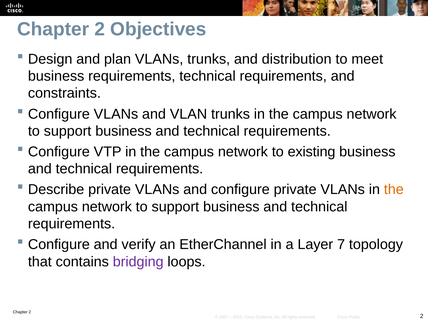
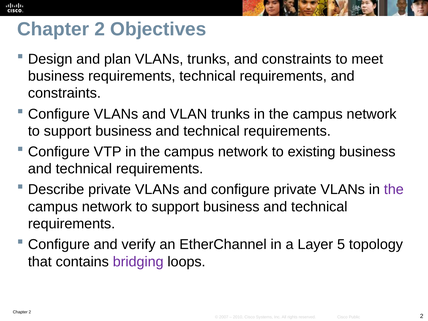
trunks and distribution: distribution -> constraints
the at (394, 190) colour: orange -> purple
7: 7 -> 5
